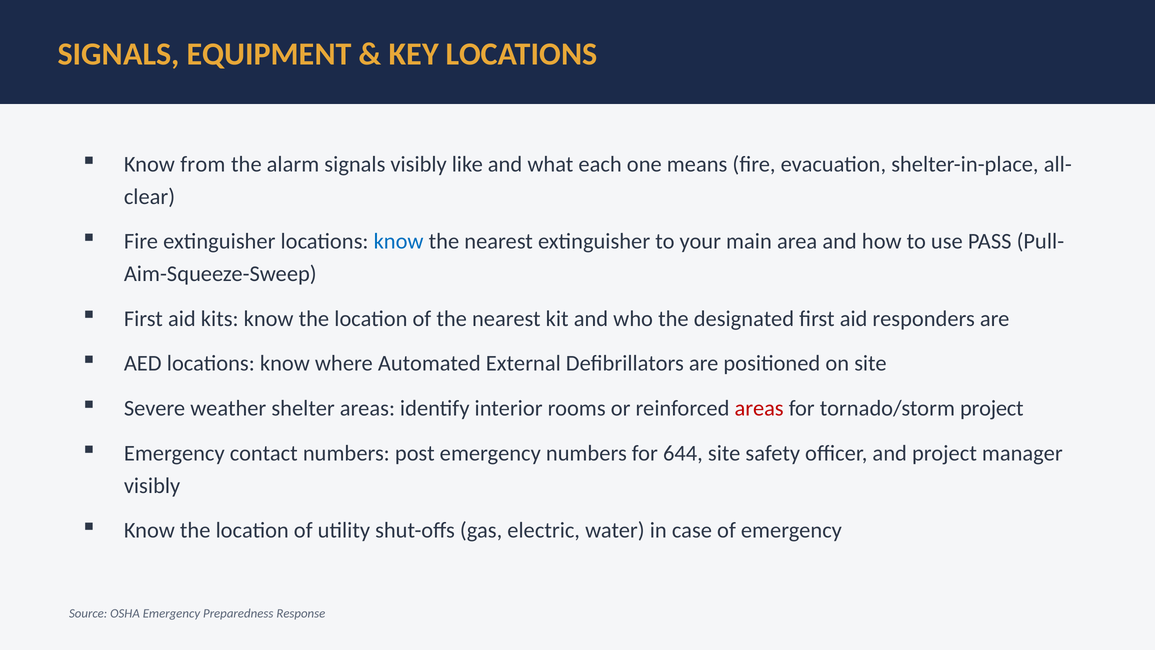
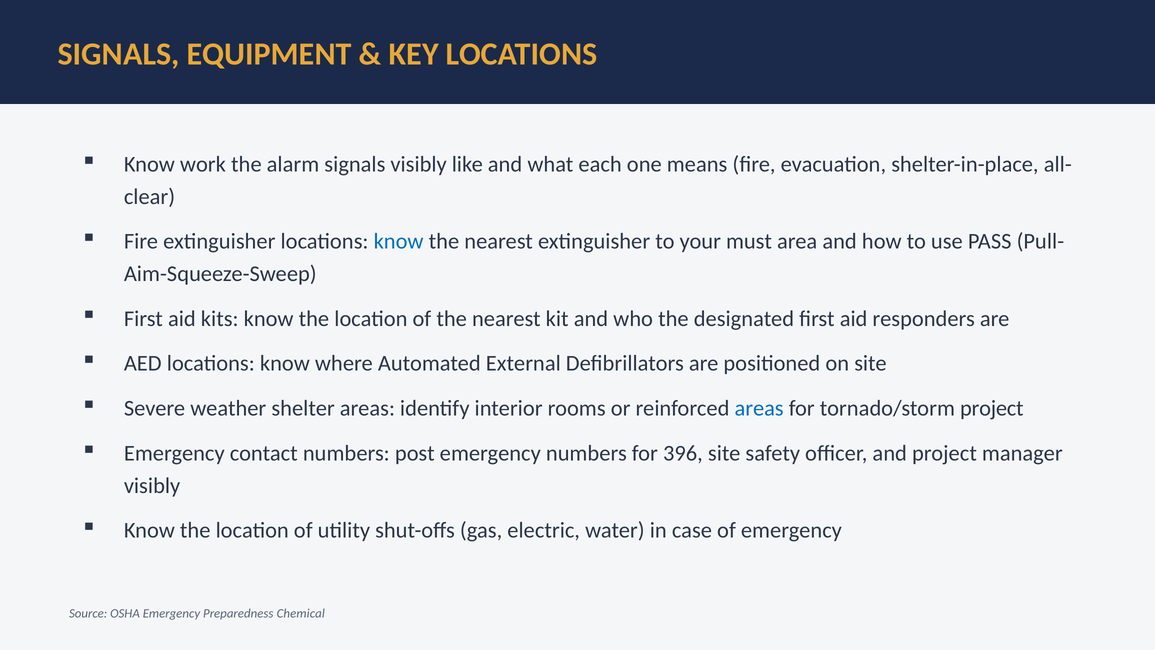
from: from -> work
main: main -> must
areas at (759, 408) colour: red -> blue
644: 644 -> 396
Response: Response -> Chemical
